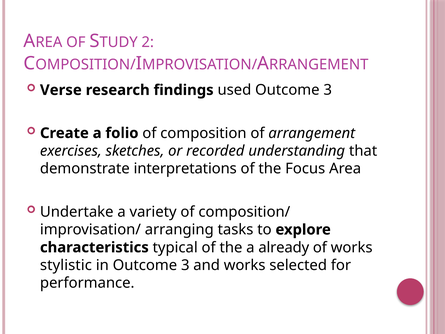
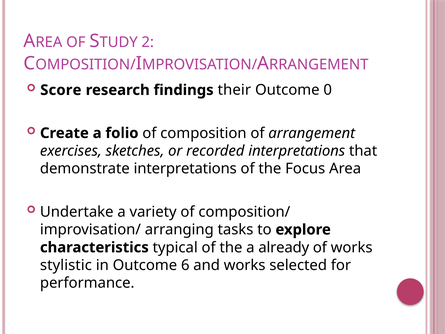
Verse: Verse -> Score
used: used -> their
3 at (328, 90): 3 -> 0
recorded understanding: understanding -> interpretations
in Outcome 3: 3 -> 6
